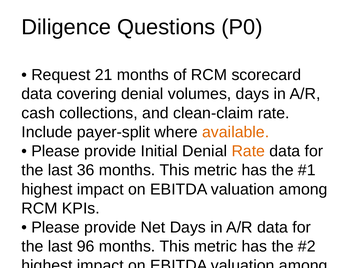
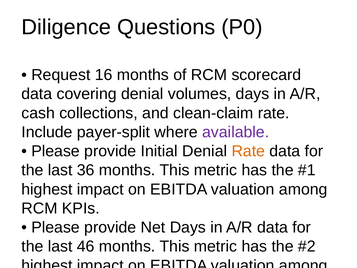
21: 21 -> 16
available colour: orange -> purple
96: 96 -> 46
